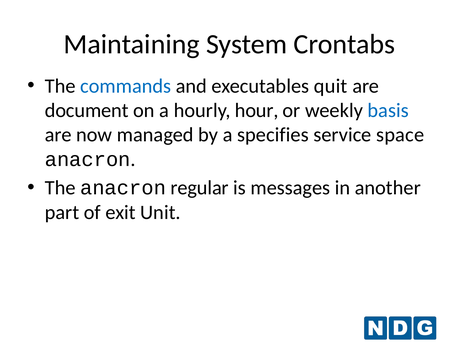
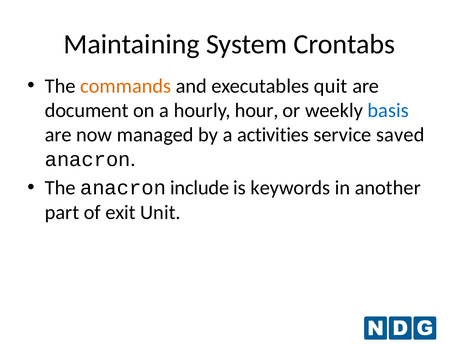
commands colour: blue -> orange
specifies: specifies -> activities
space: space -> saved
regular: regular -> include
messages: messages -> keywords
